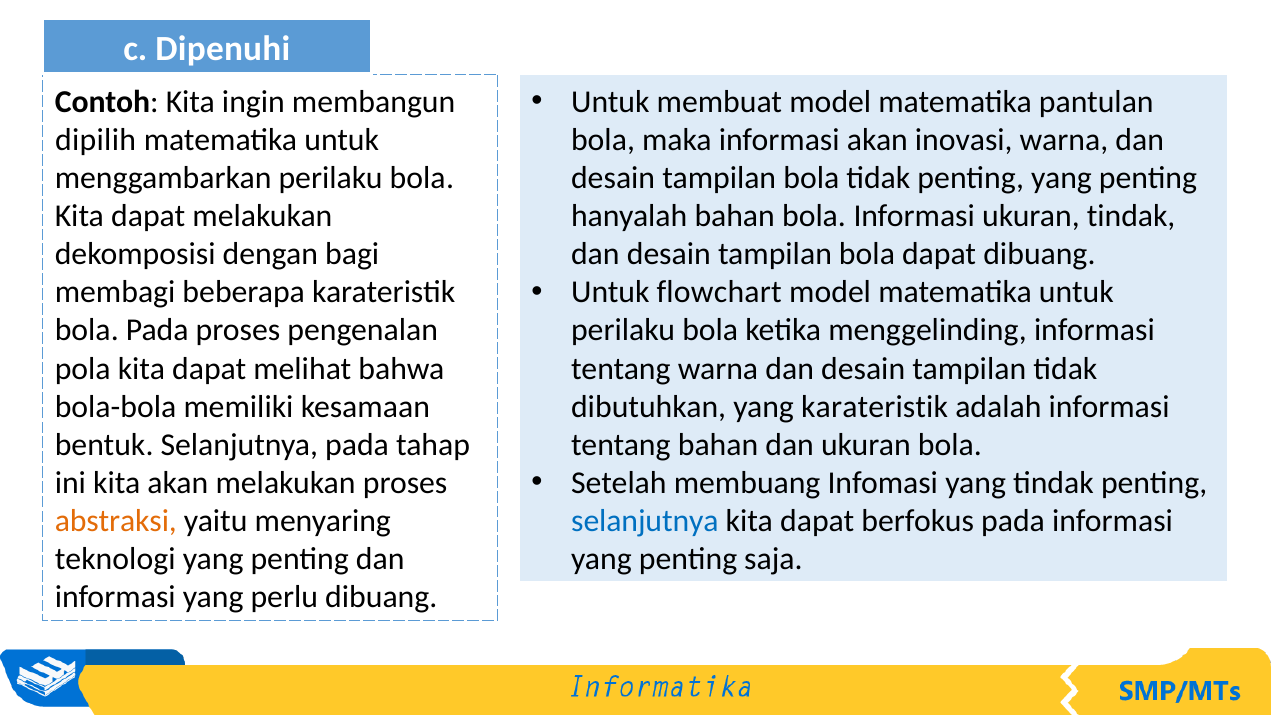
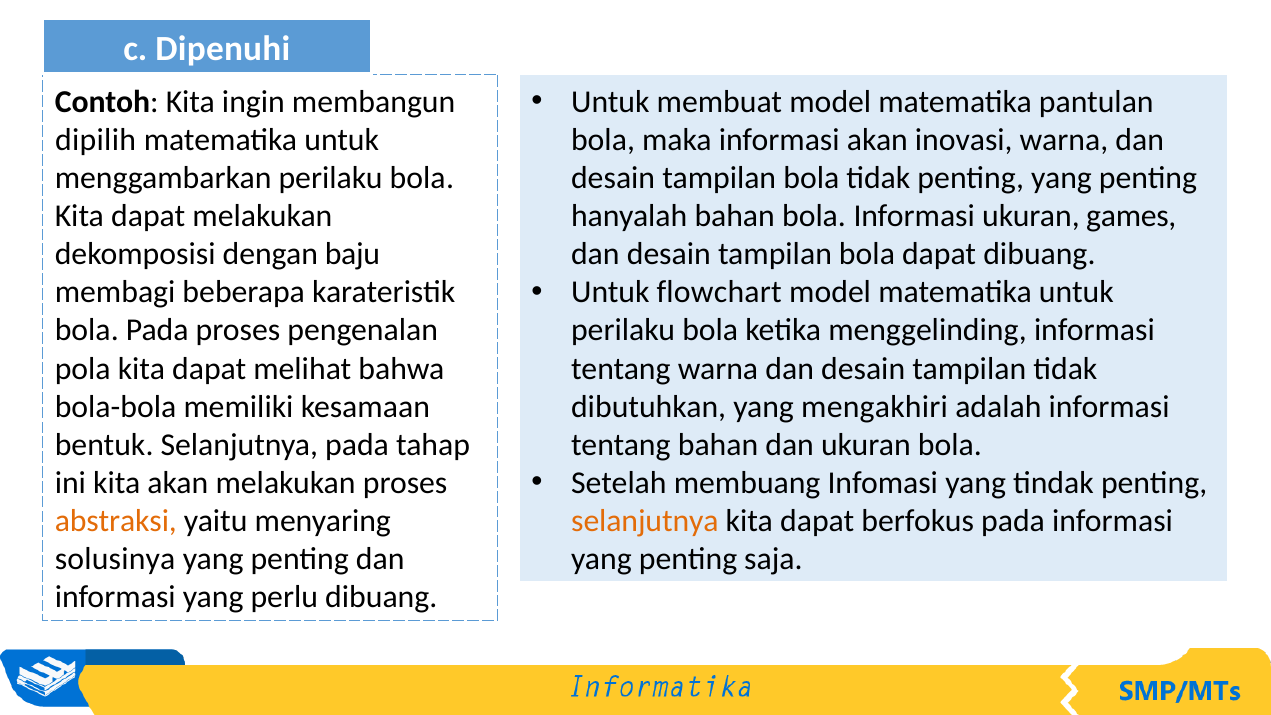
ukuran tindak: tindak -> games
bagi: bagi -> baju
yang karateristik: karateristik -> mengakhiri
selanjutnya at (645, 521) colour: blue -> orange
teknologi: teknologi -> solusinya
